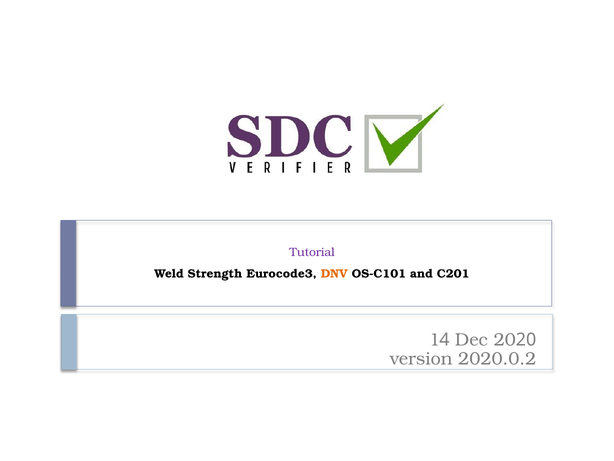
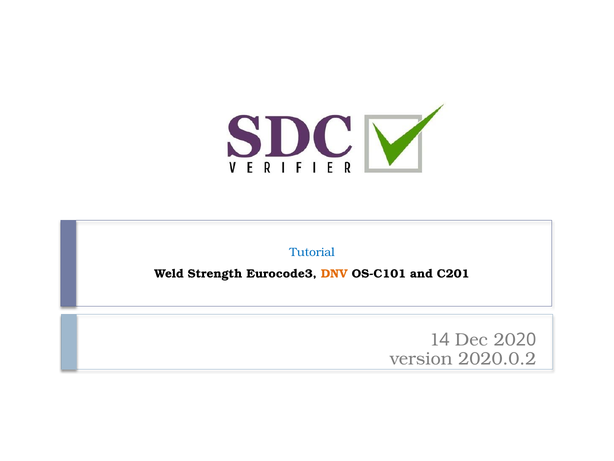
Tutorial colour: purple -> blue
